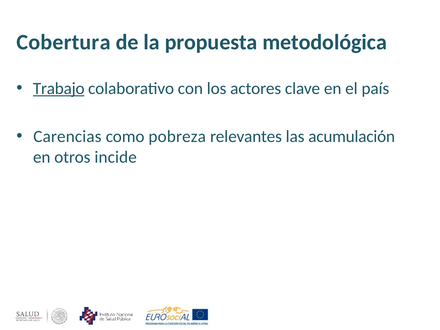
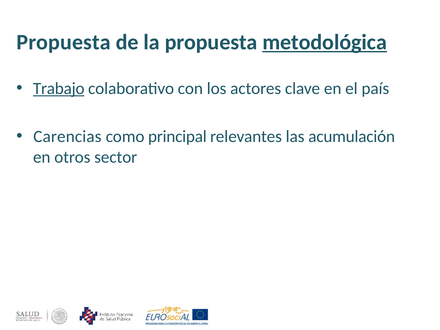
Cobertura at (64, 42): Cobertura -> Propuesta
metodológica underline: none -> present
pobreza: pobreza -> principal
incide: incide -> sector
